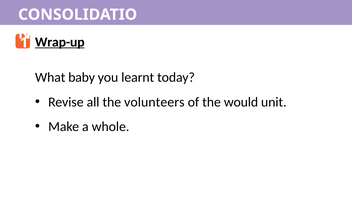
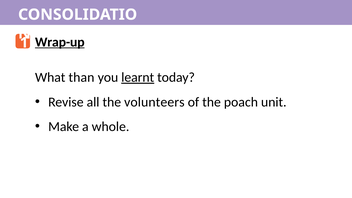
baby: baby -> than
learnt underline: none -> present
would: would -> poach
